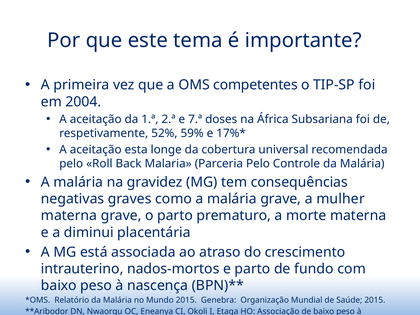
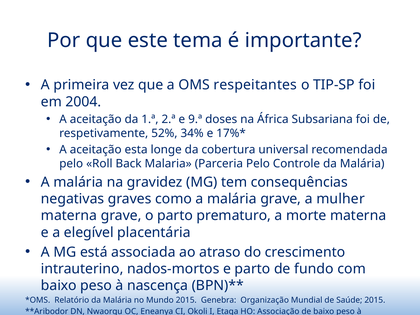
competentes: competentes -> respeitantes
7.ª: 7.ª -> 9.ª
59%: 59% -> 34%
diminui: diminui -> elegível
